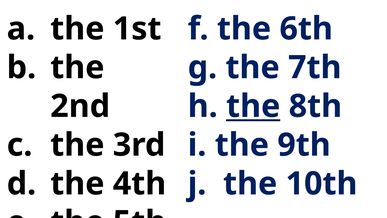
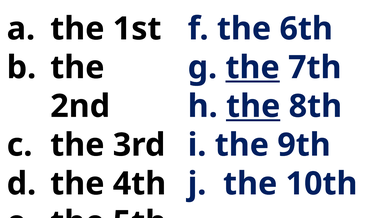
the at (253, 67) underline: none -> present
